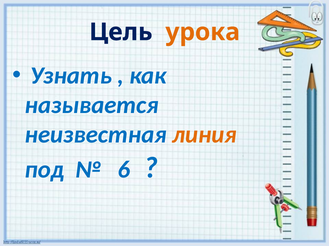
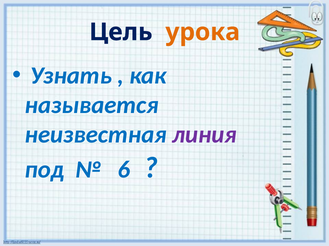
линия colour: orange -> purple
